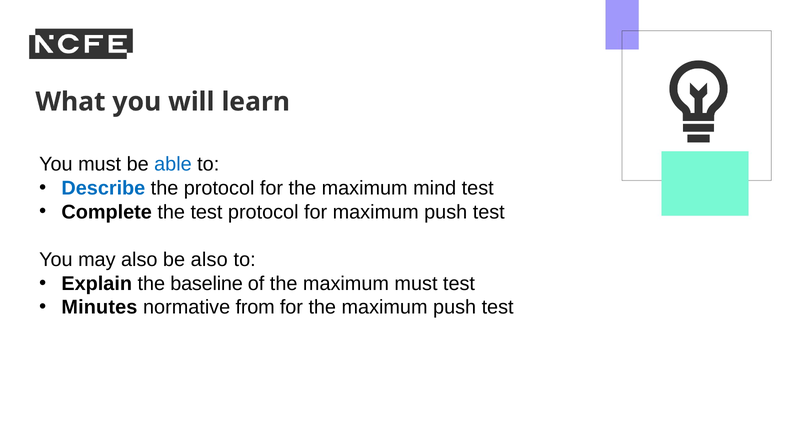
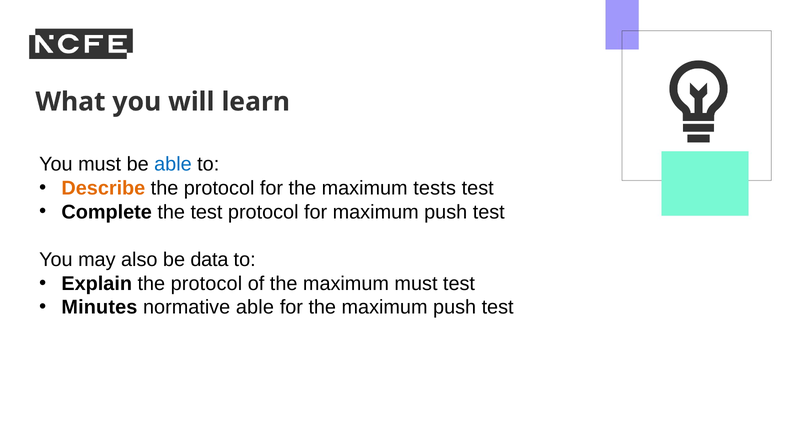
Describe colour: blue -> orange
mind: mind -> tests
be also: also -> data
Explain the baseline: baseline -> protocol
normative from: from -> able
